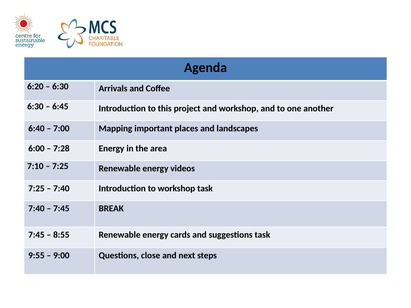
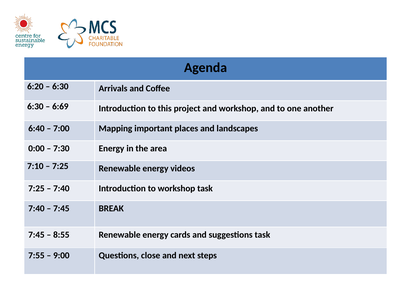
6:45: 6:45 -> 6:69
6:00: 6:00 -> 0:00
7:28: 7:28 -> 7:30
9:55: 9:55 -> 7:55
